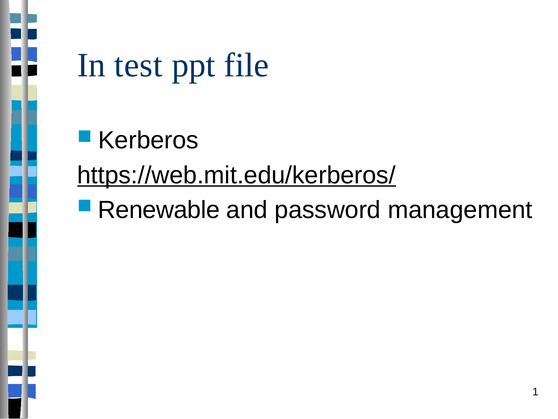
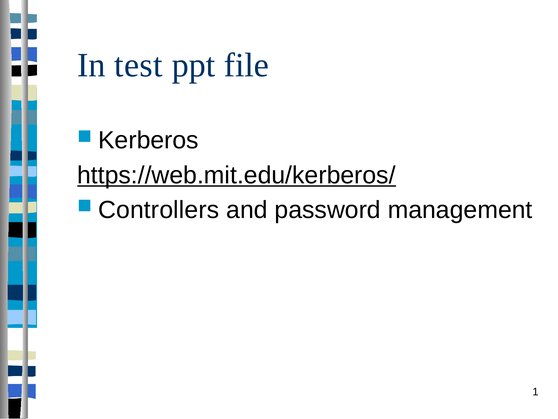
Renewable: Renewable -> Controllers
